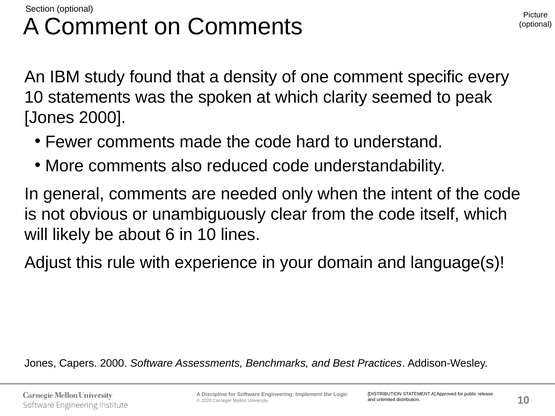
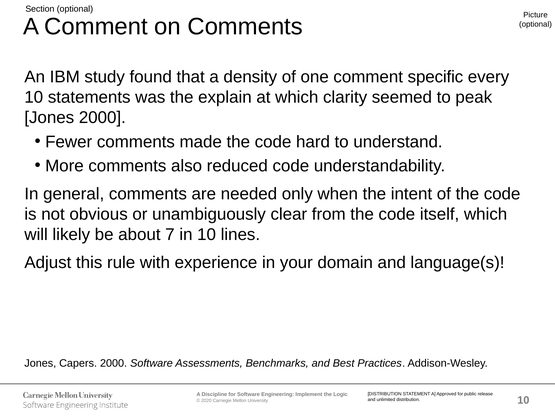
spoken: spoken -> explain
6: 6 -> 7
